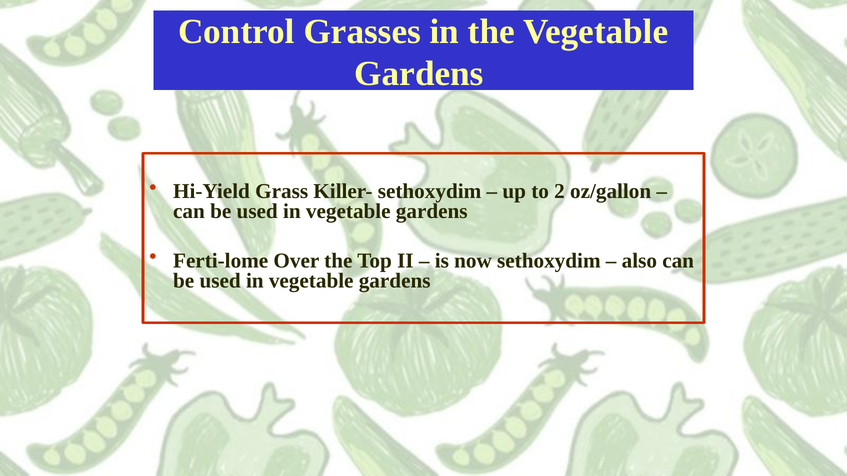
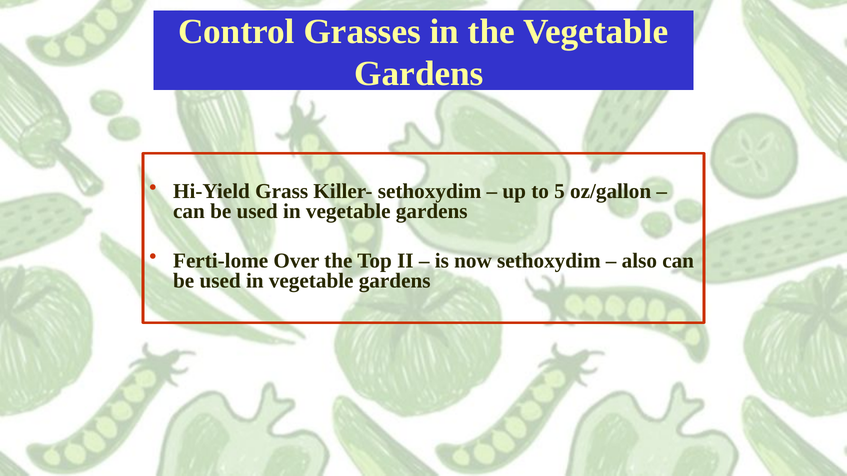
2: 2 -> 5
